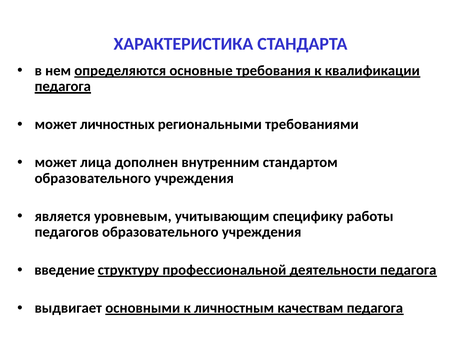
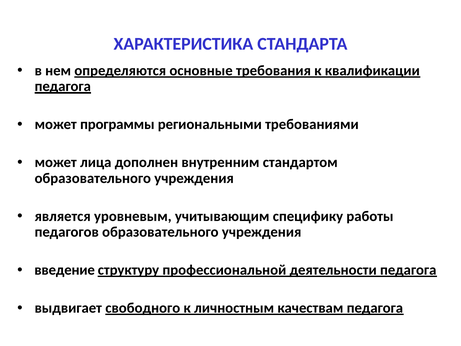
личностных: личностных -> программы
основными: основными -> свободного
